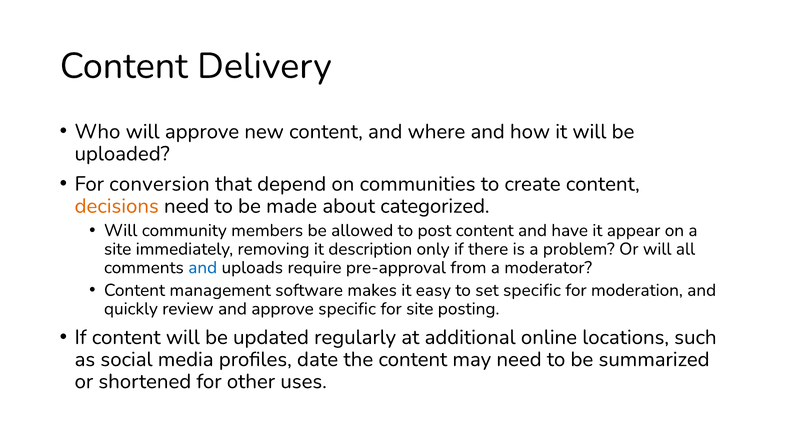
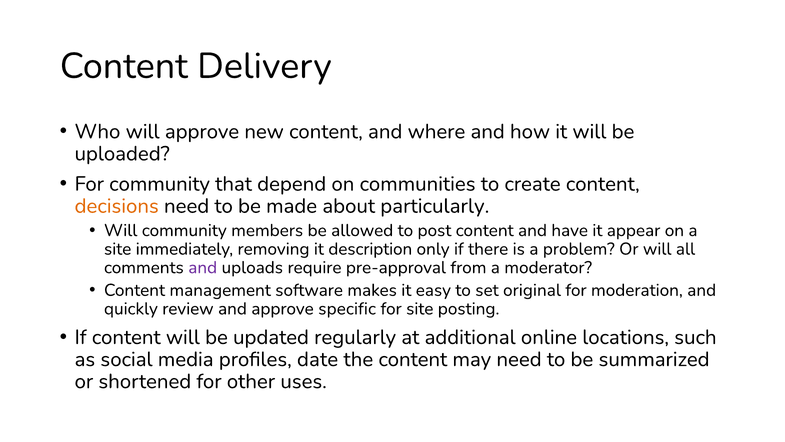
For conversion: conversion -> community
categorized: categorized -> particularly
and at (203, 267) colour: blue -> purple
set specific: specific -> original
